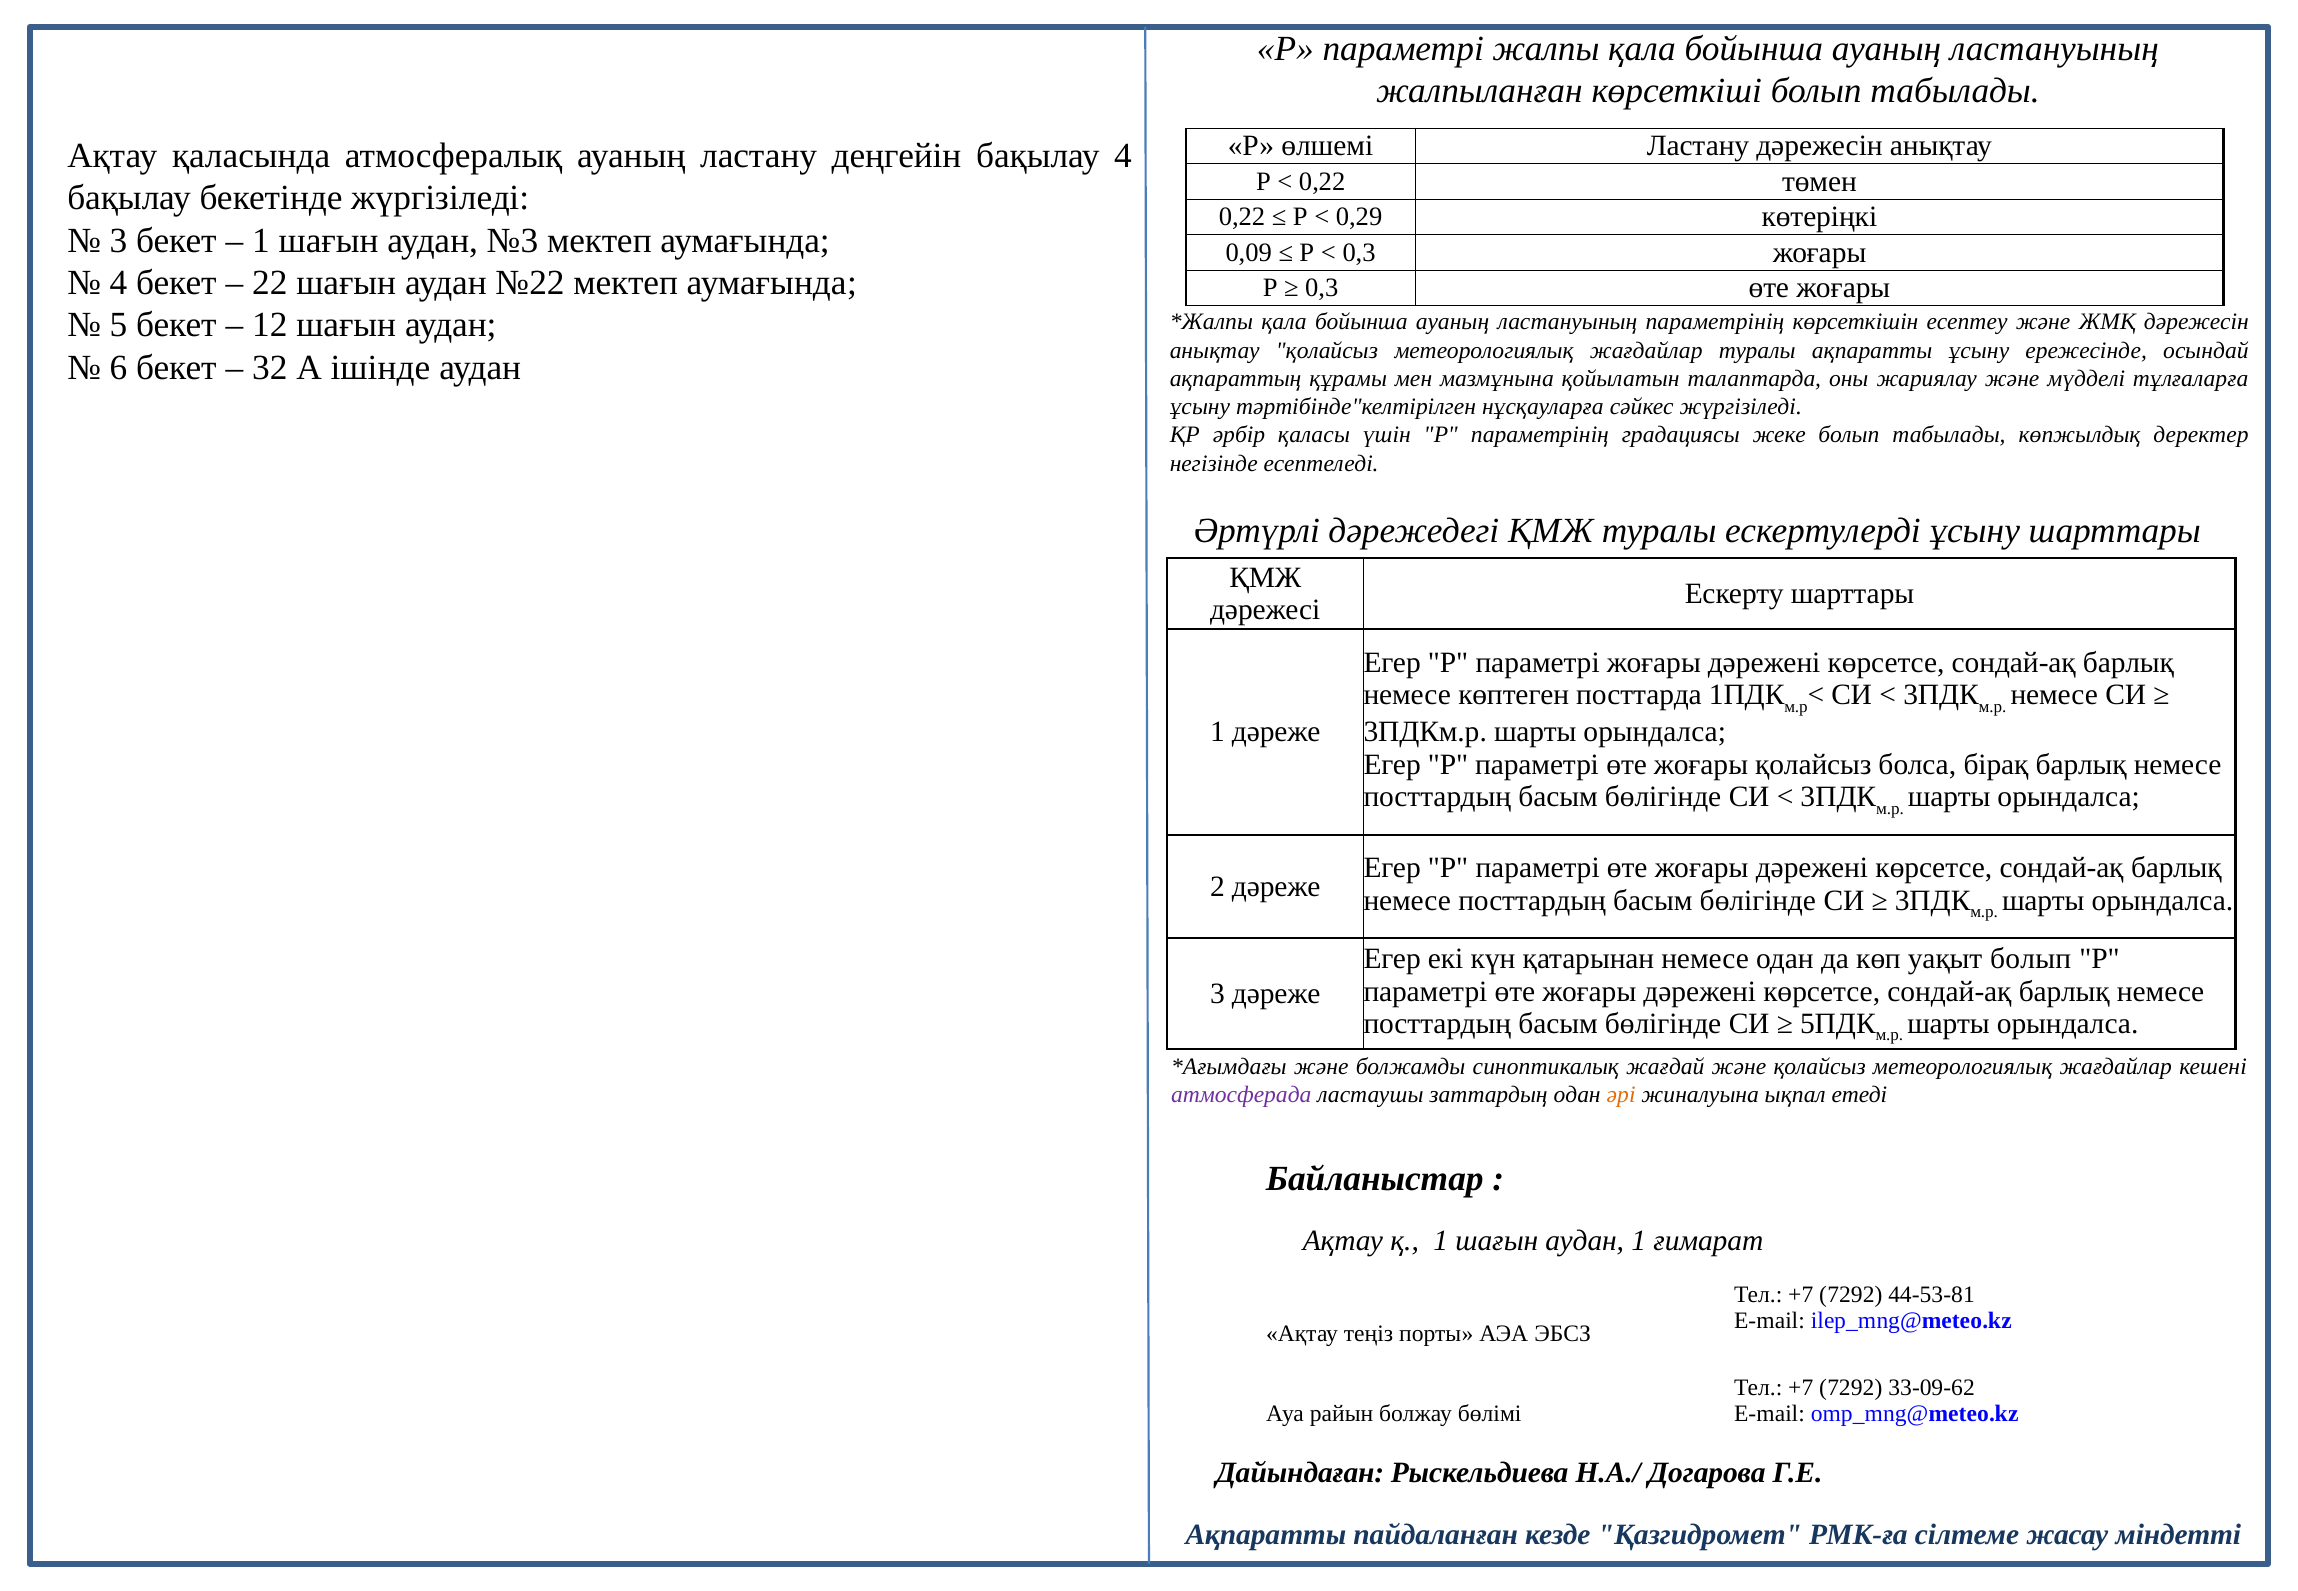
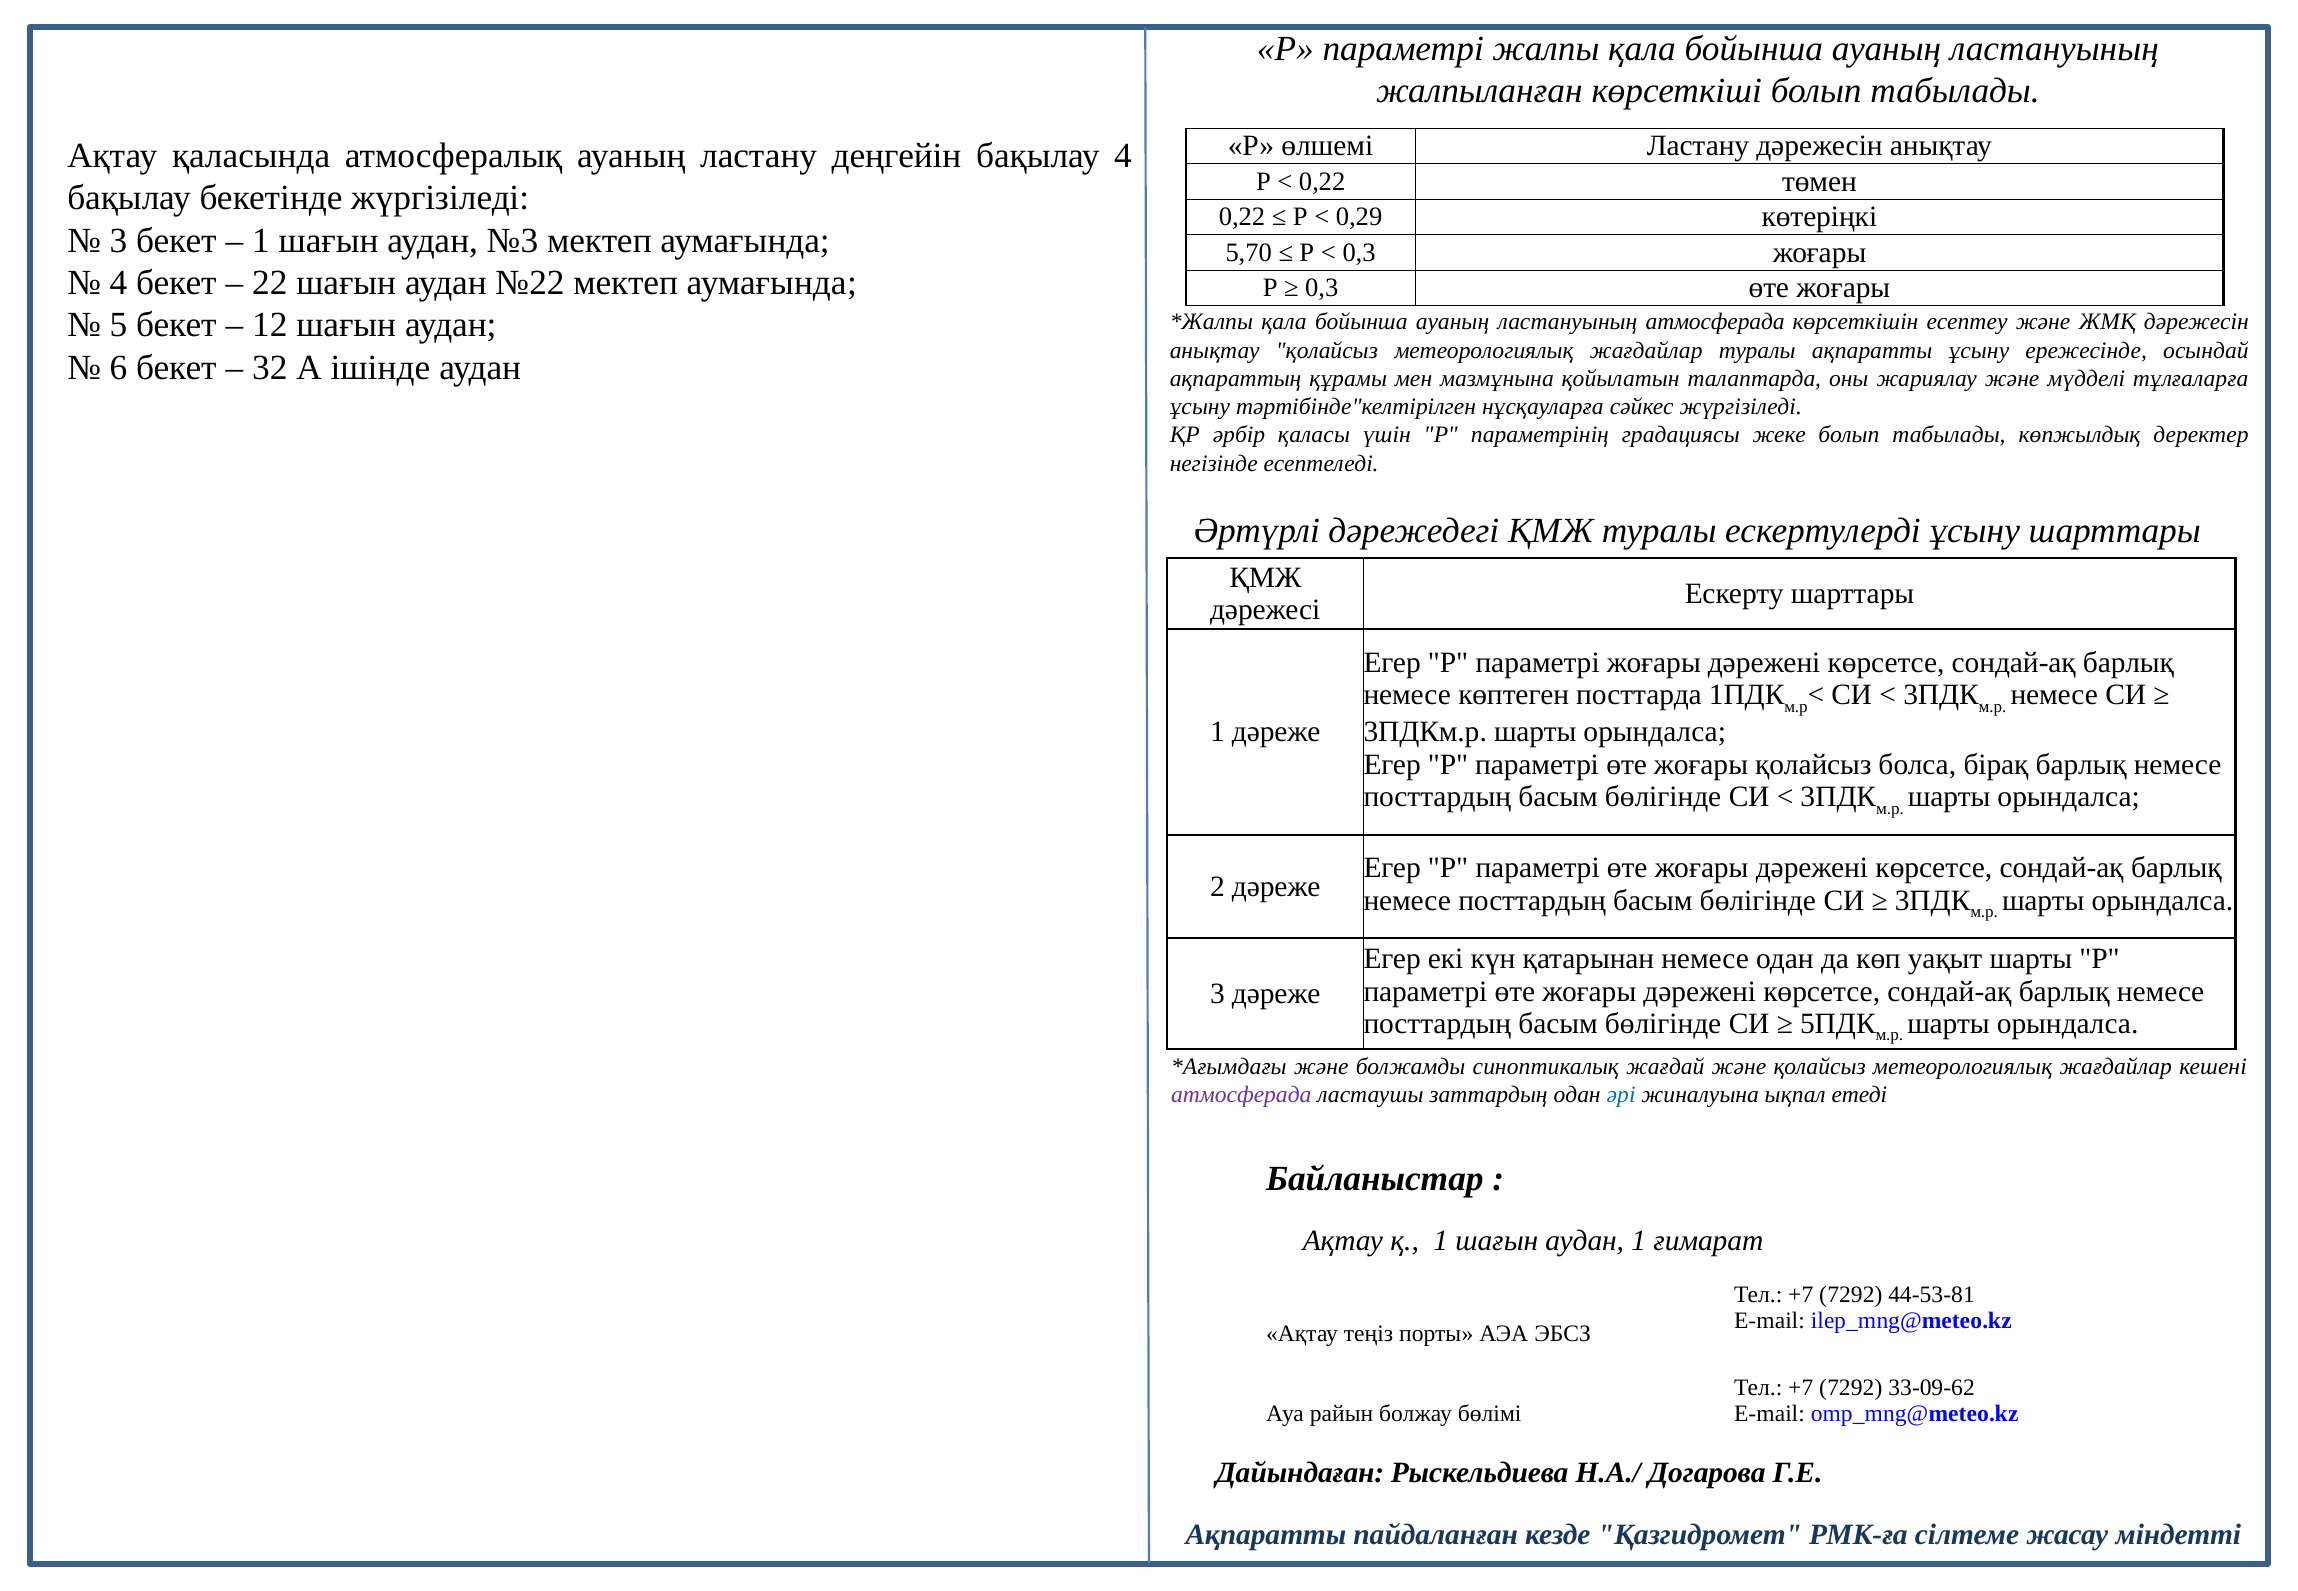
0,09: 0,09 -> 5,70
ластануының параметрінің: параметрінің -> атмосферада
уақыт болып: болып -> шарты
әрі colour: orange -> blue
